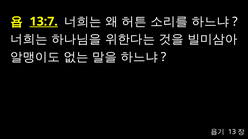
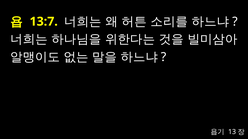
13:7 underline: present -> none
